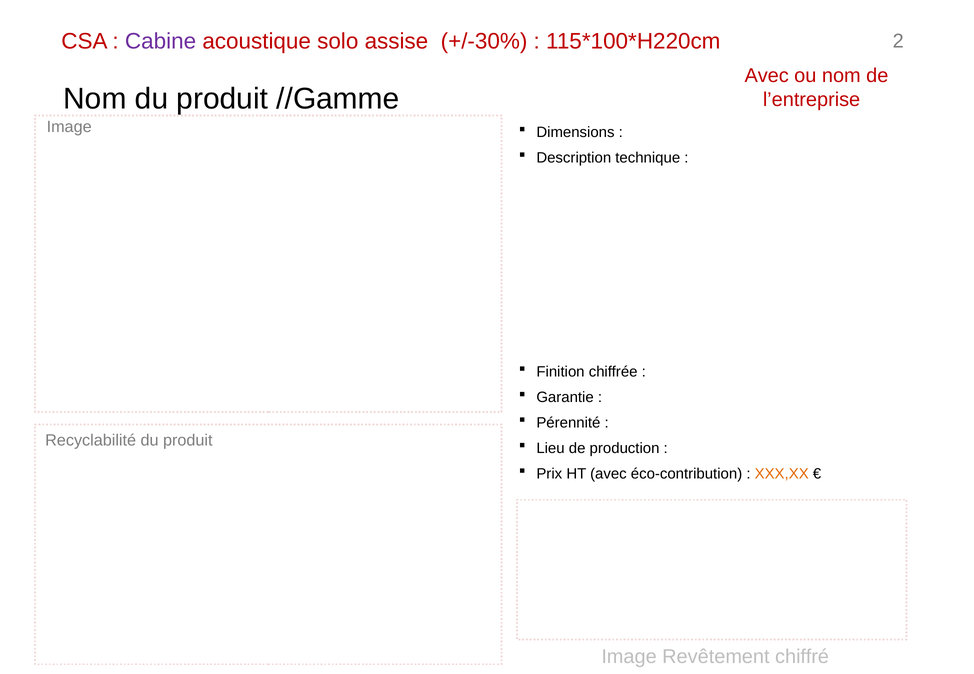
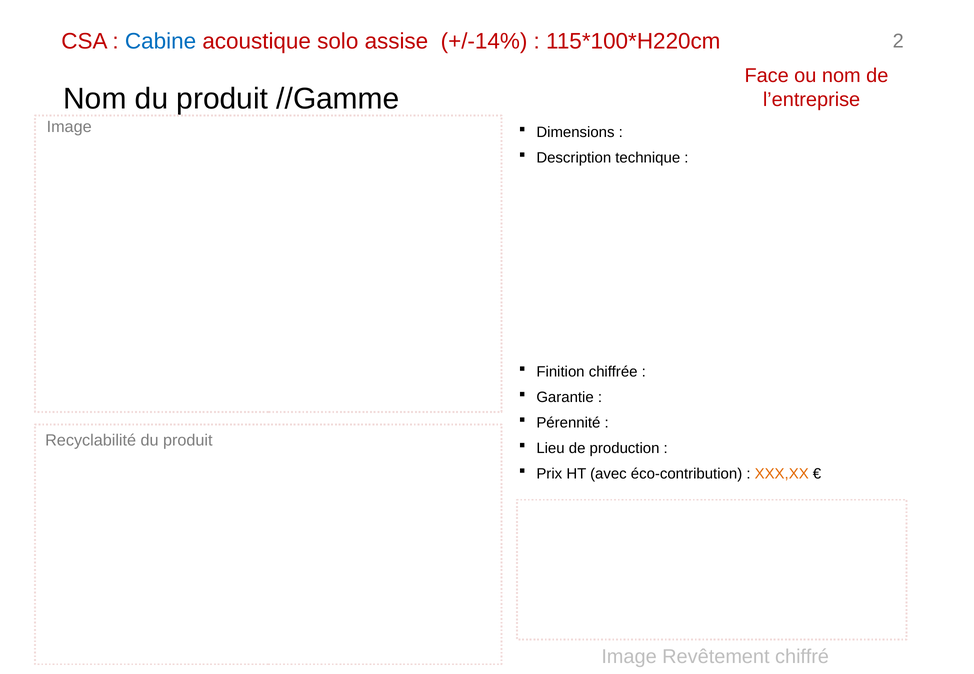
Cabine colour: purple -> blue
+/-30%: +/-30% -> +/-14%
Avec at (767, 76): Avec -> Face
